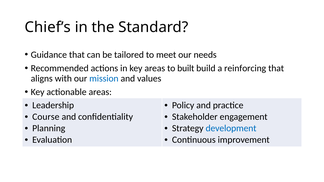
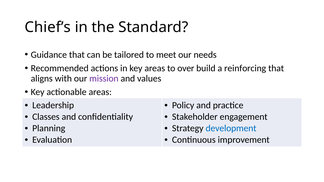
built: built -> over
mission colour: blue -> purple
Course: Course -> Classes
